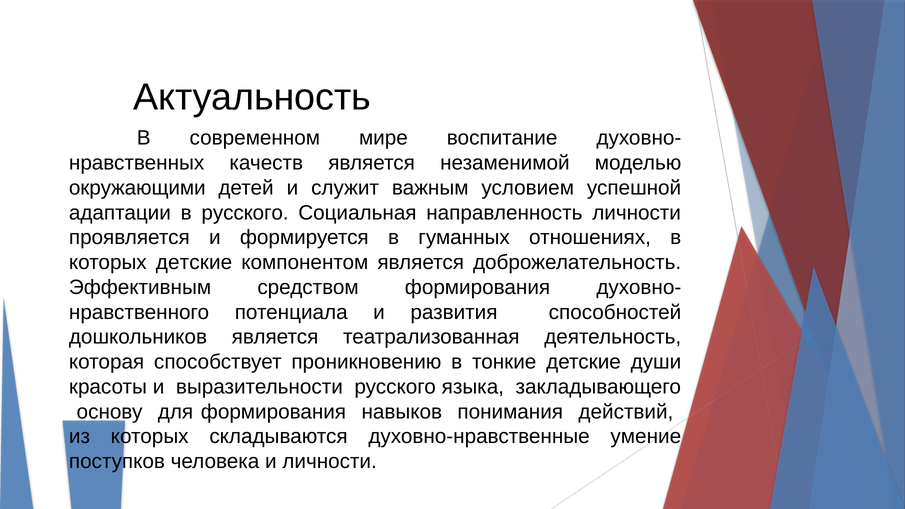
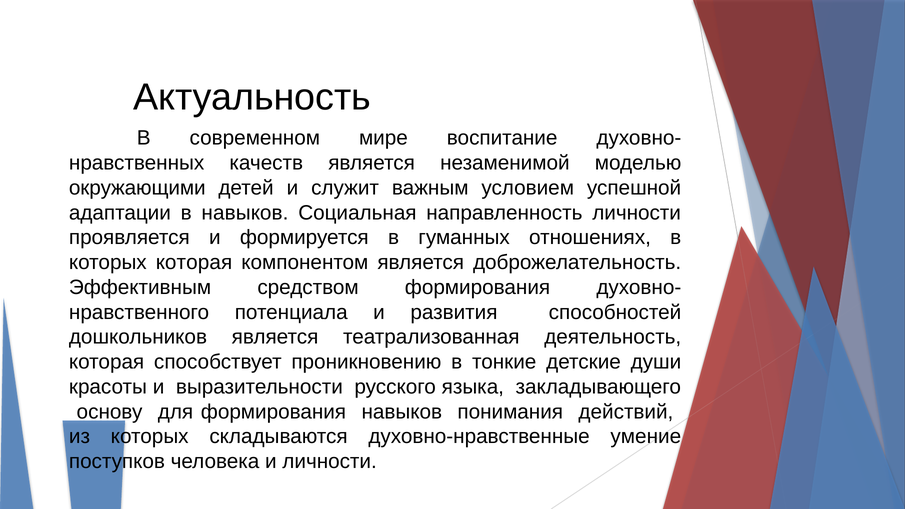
в русского: русского -> навыков
которых детские: детские -> которая
